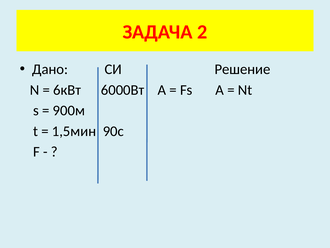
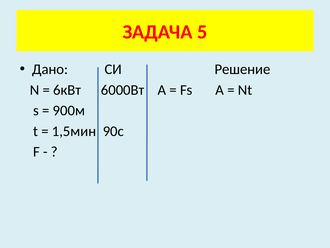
2: 2 -> 5
